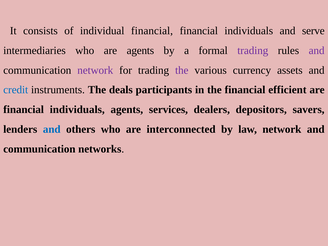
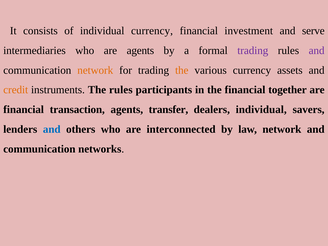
individual financial: financial -> currency
individuals at (249, 31): individuals -> investment
network at (95, 70) colour: purple -> orange
the at (182, 70) colour: purple -> orange
credit colour: blue -> orange
The deals: deals -> rules
efficient: efficient -> together
individuals at (77, 110): individuals -> transaction
services: services -> transfer
dealers depositors: depositors -> individual
